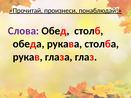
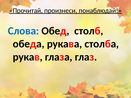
Слова colour: purple -> blue
